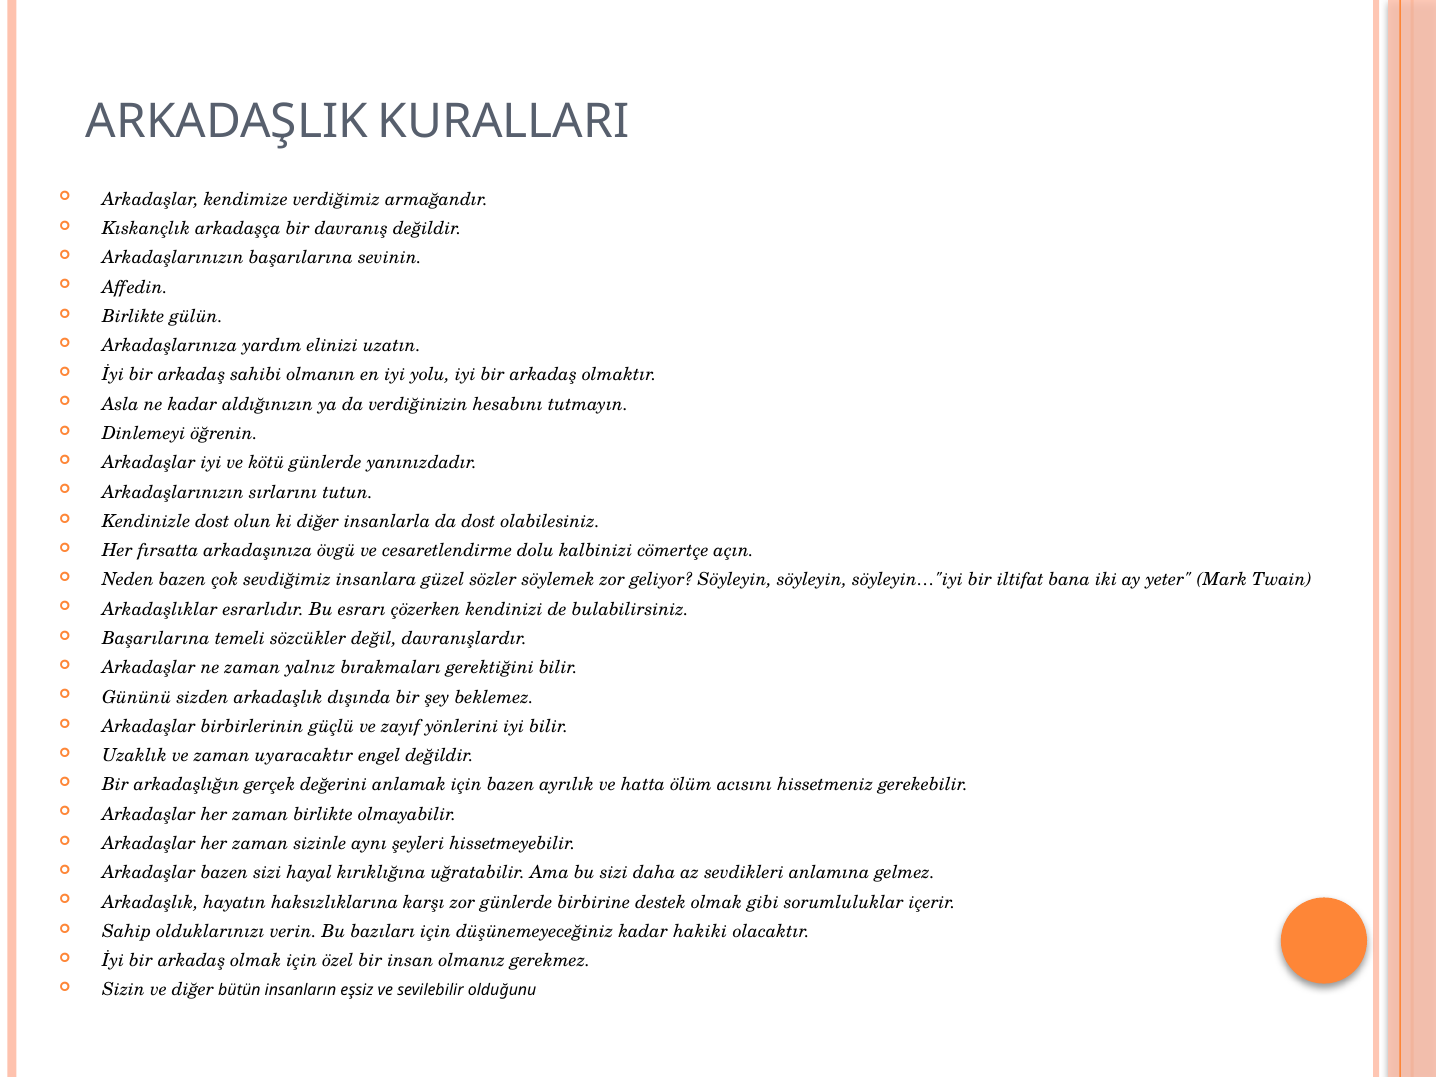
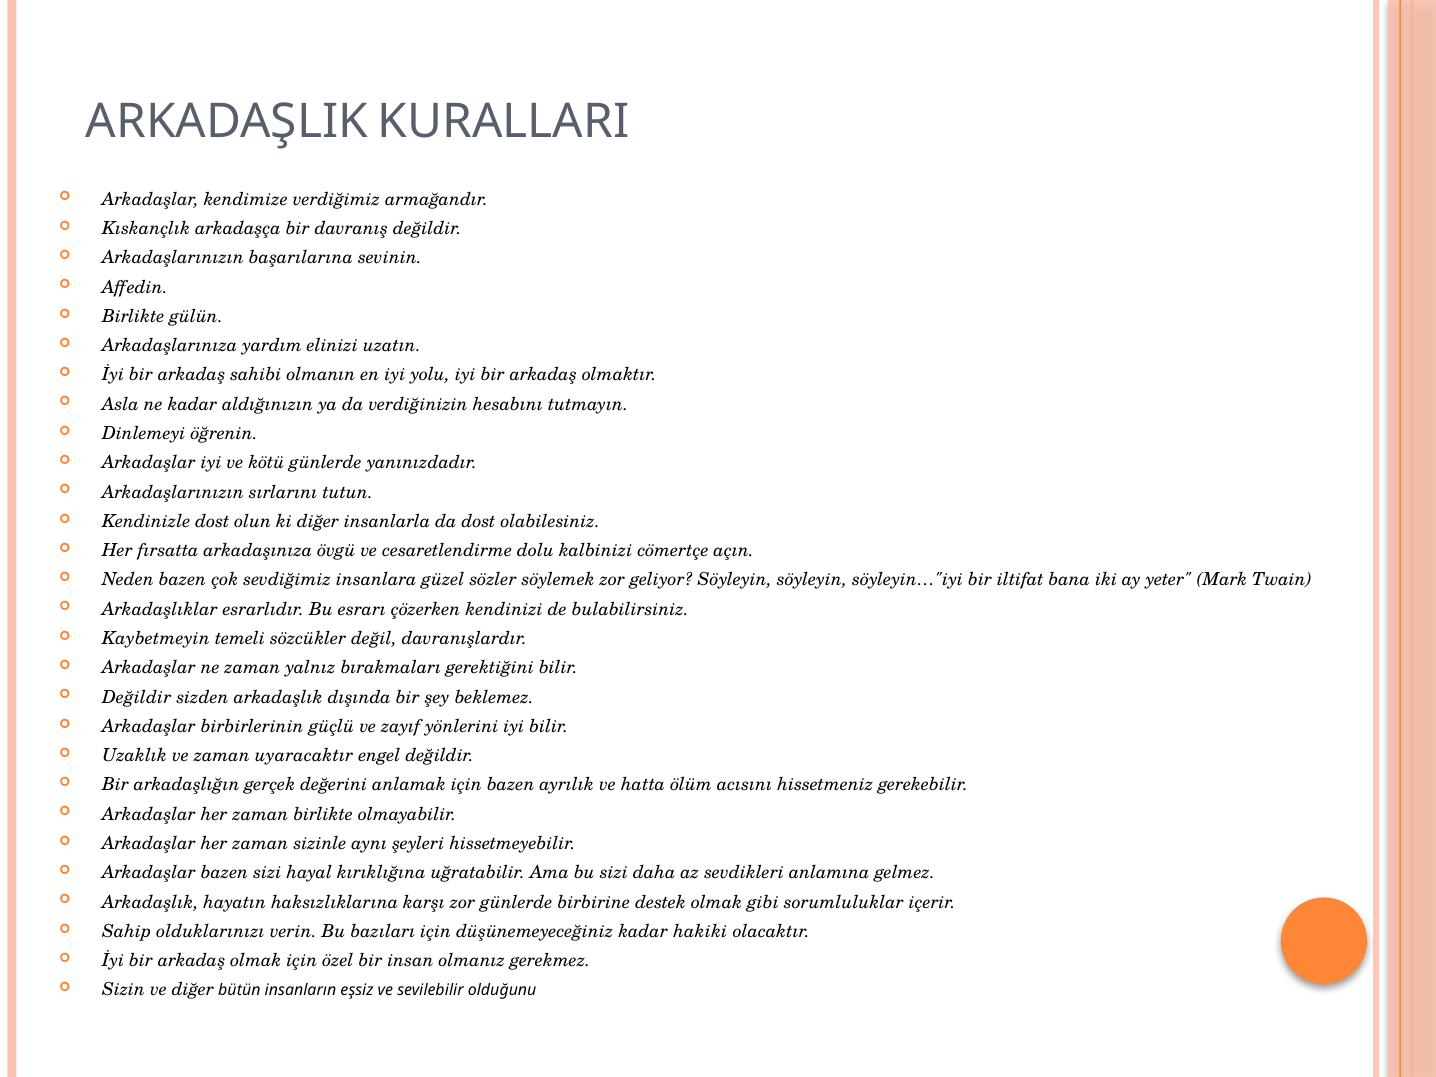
Başarılarına at (156, 639): Başarılarına -> Kaybetmeyin
Gününü at (137, 697): Gününü -> Değildir
